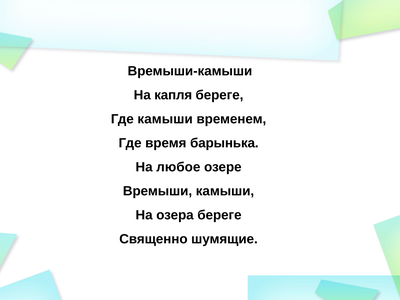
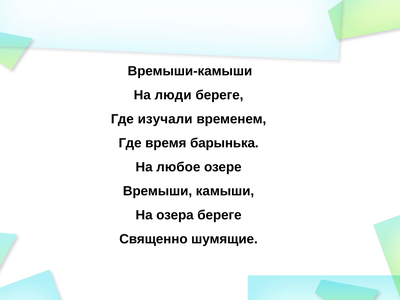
капля: капля -> люди
Где камыши: камыши -> изучали
